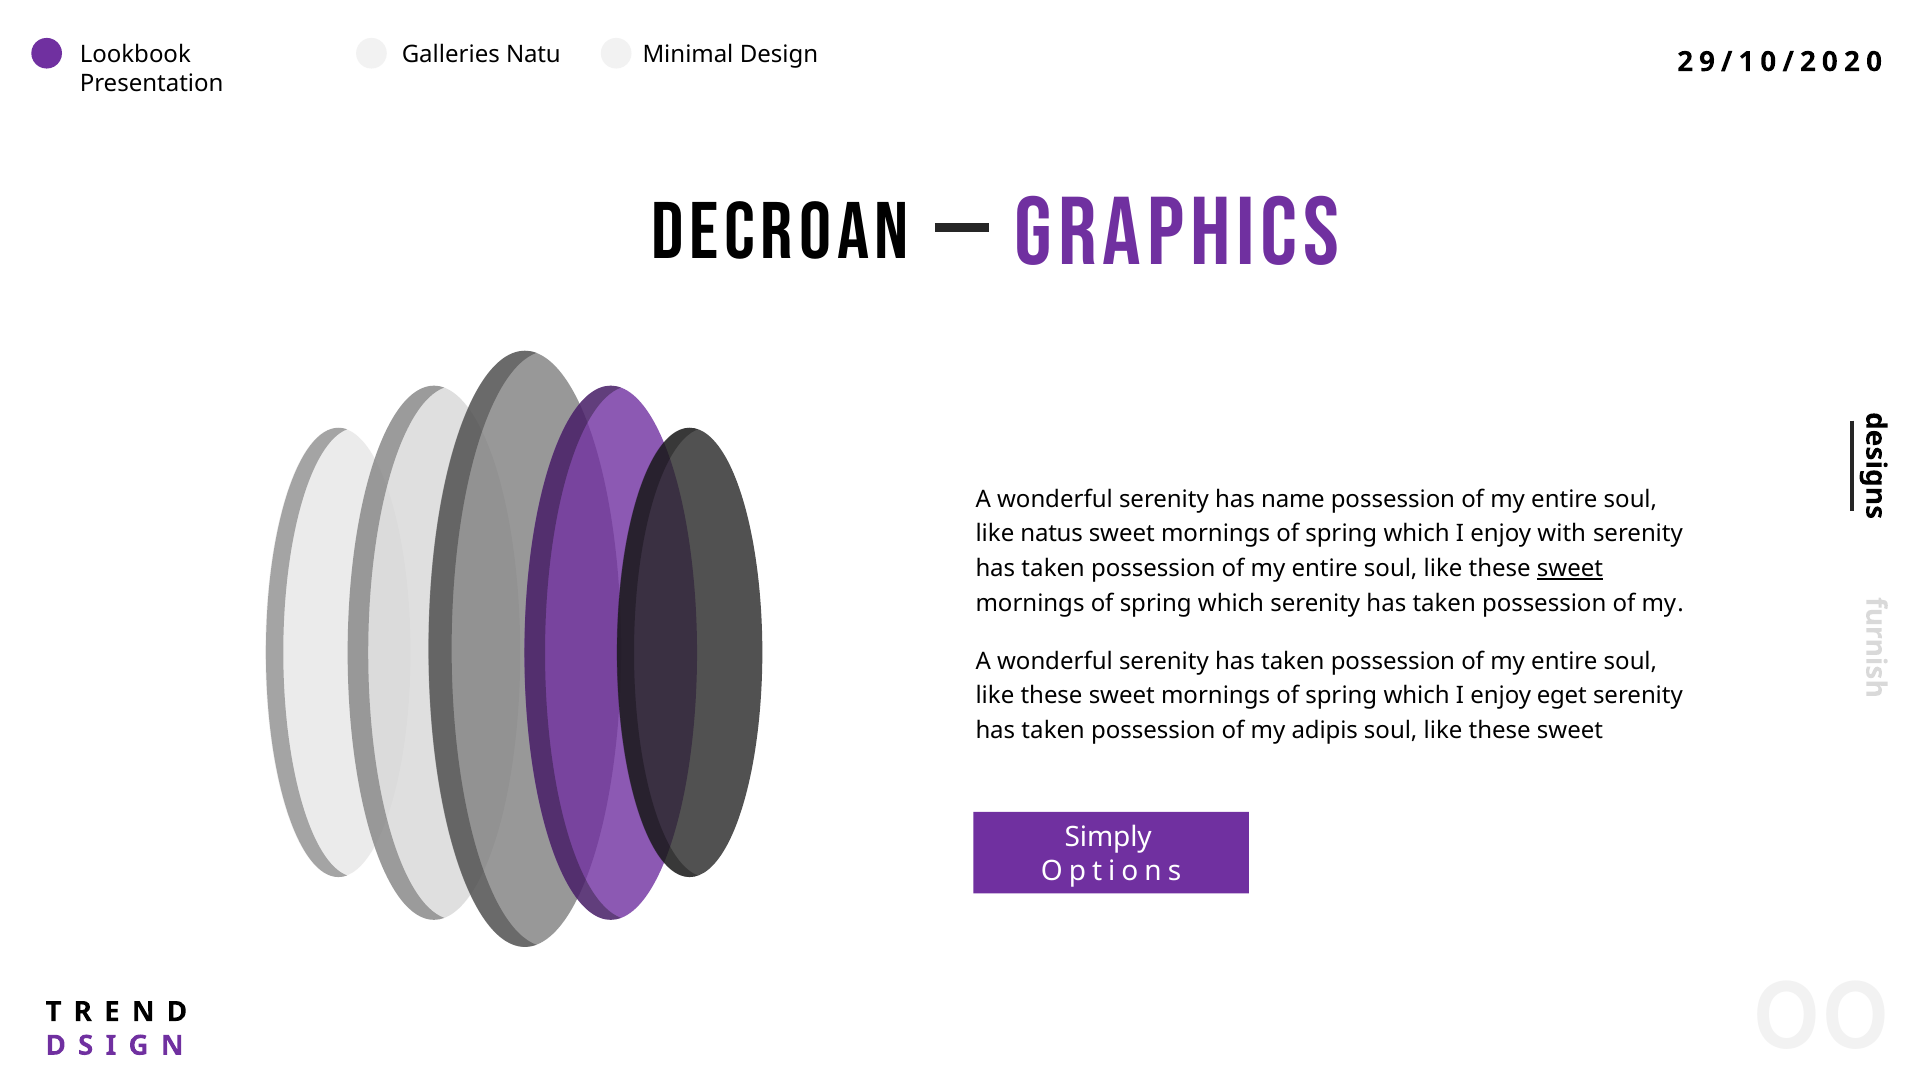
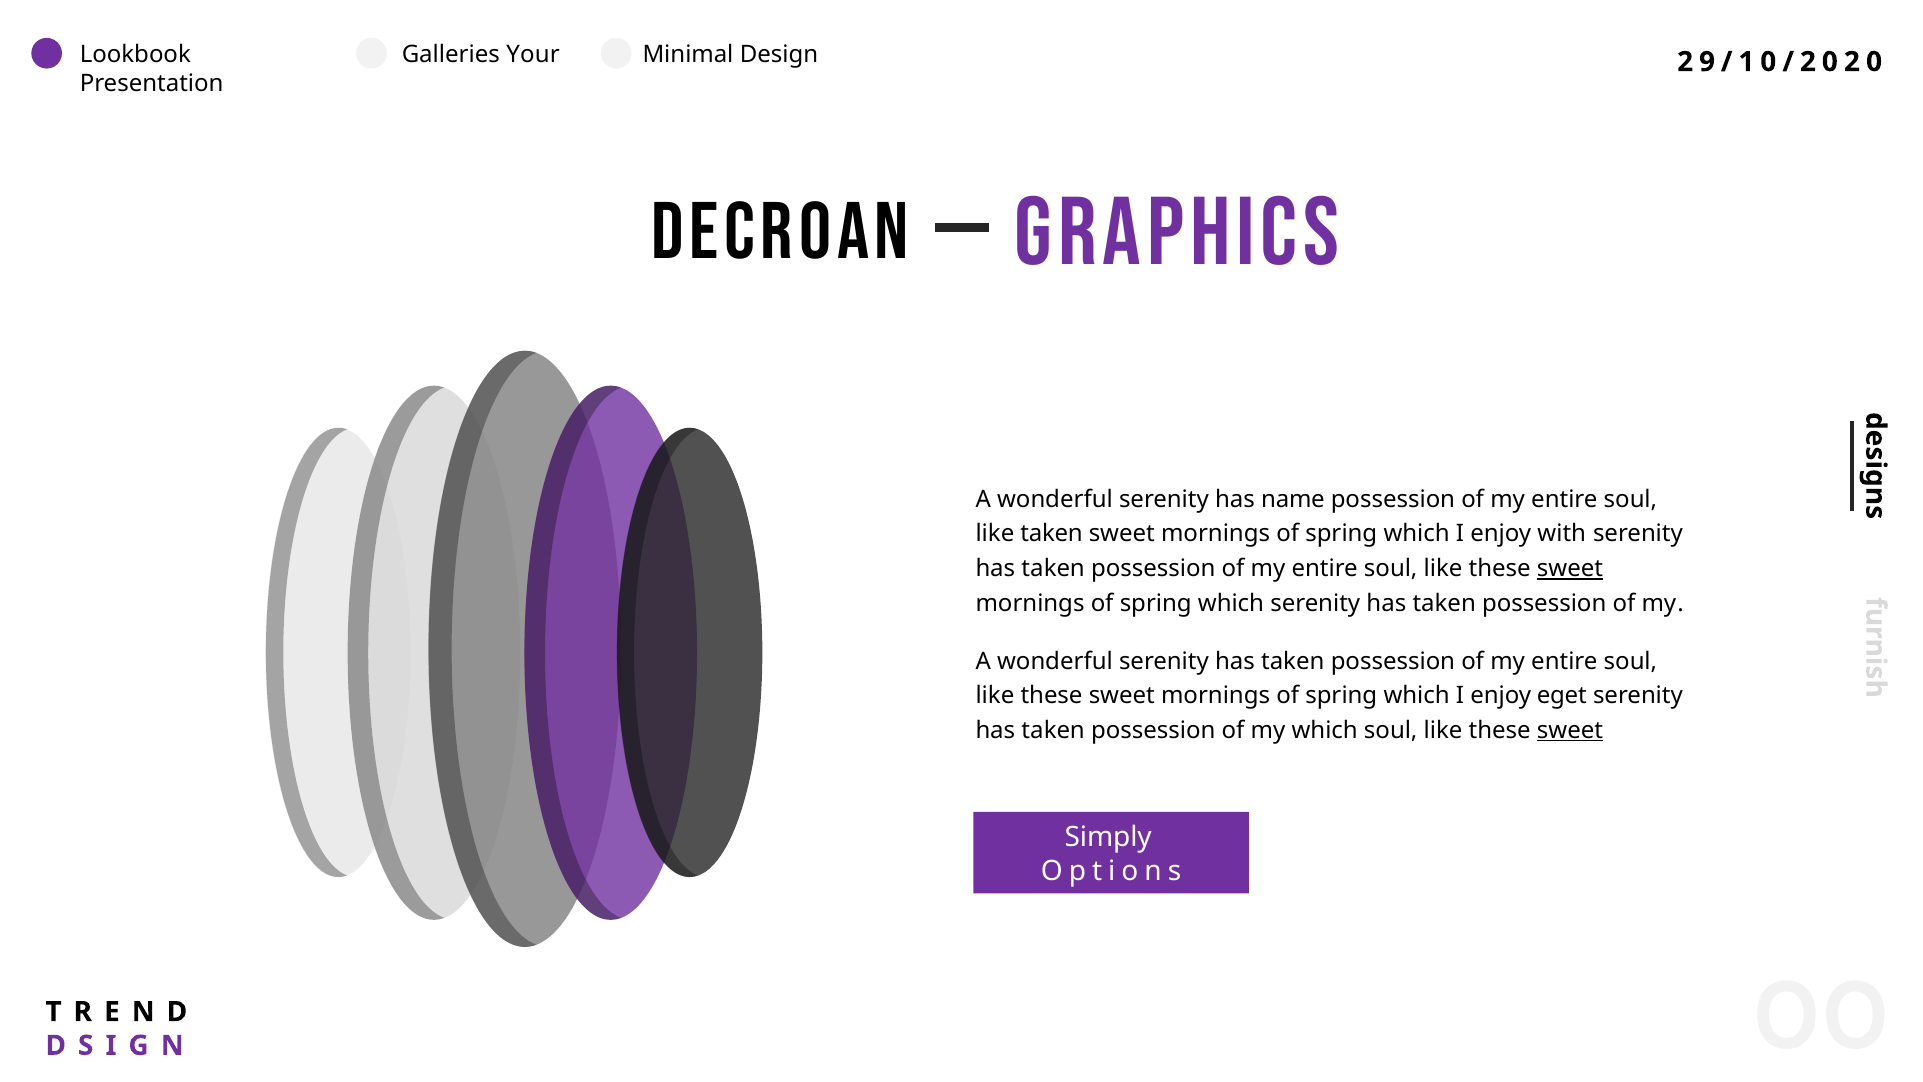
Natu: Natu -> Your
like natus: natus -> taken
my adipis: adipis -> which
sweet at (1570, 730) underline: none -> present
